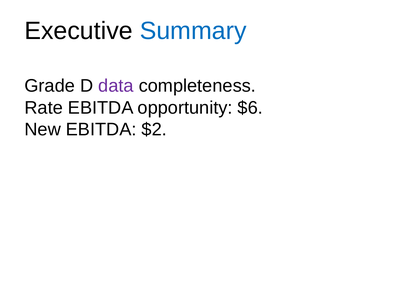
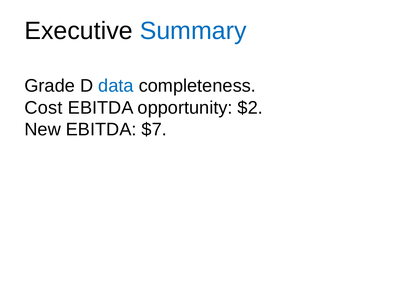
data colour: purple -> blue
Rate: Rate -> Cost
$6: $6 -> $2
$2: $2 -> $7
